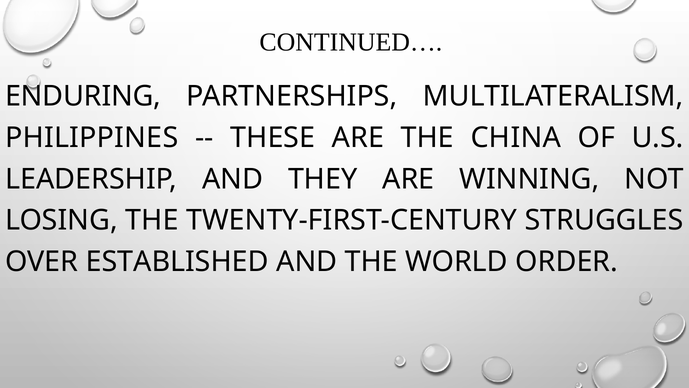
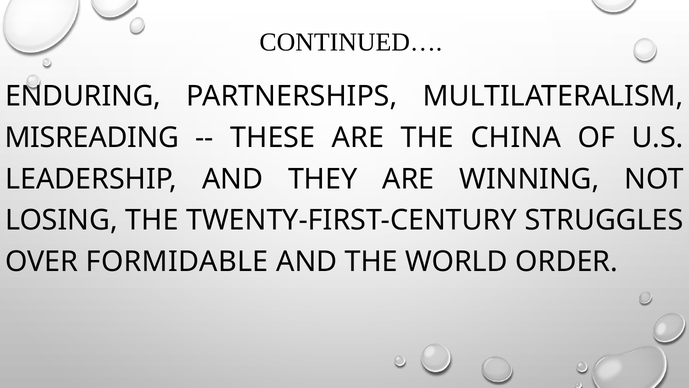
PHILIPPINES: PHILIPPINES -> MISREADING
ESTABLISHED: ESTABLISHED -> FORMIDABLE
